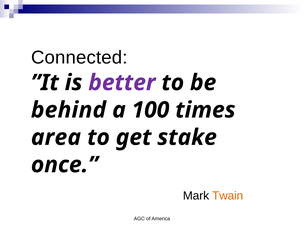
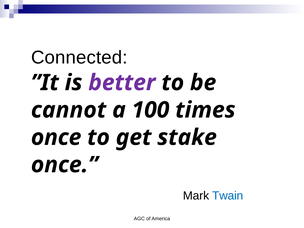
behind: behind -> cannot
area at (56, 137): area -> once
Twain colour: orange -> blue
